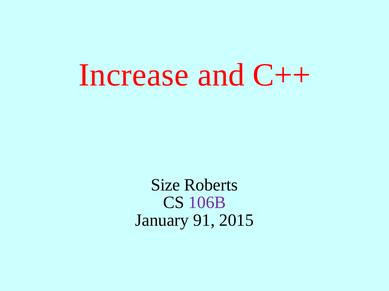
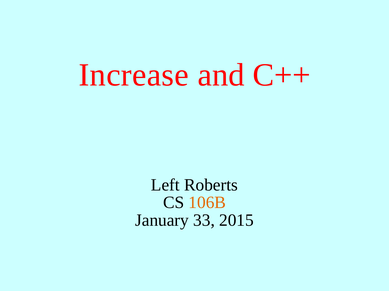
Size: Size -> Left
106B colour: purple -> orange
91: 91 -> 33
